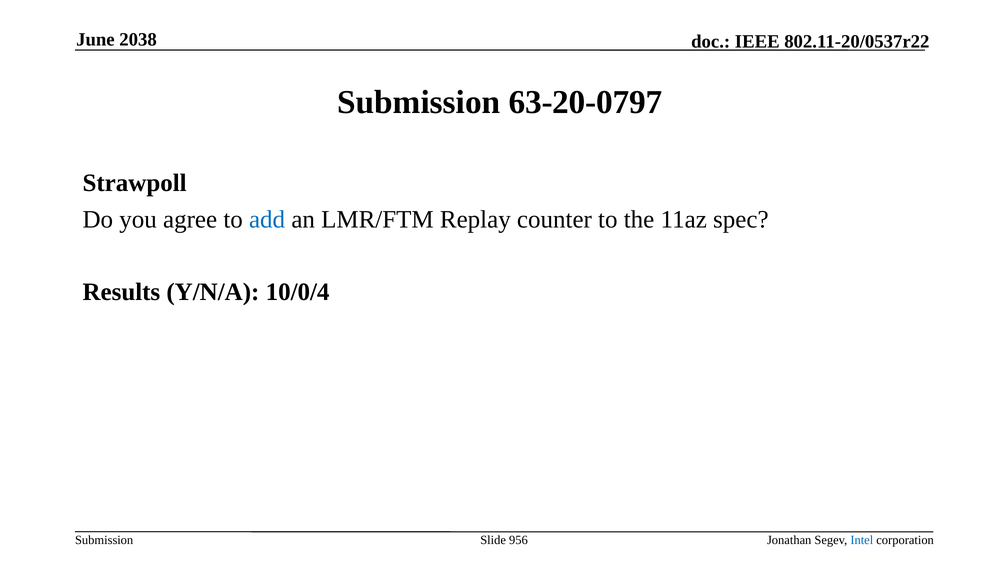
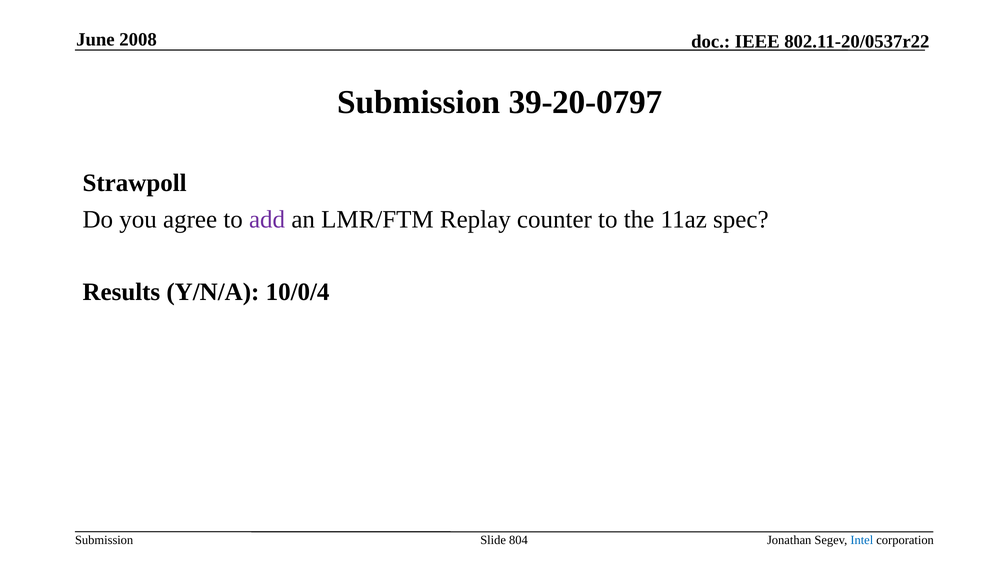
2038: 2038 -> 2008
63-20-0797: 63-20-0797 -> 39-20-0797
add colour: blue -> purple
956: 956 -> 804
